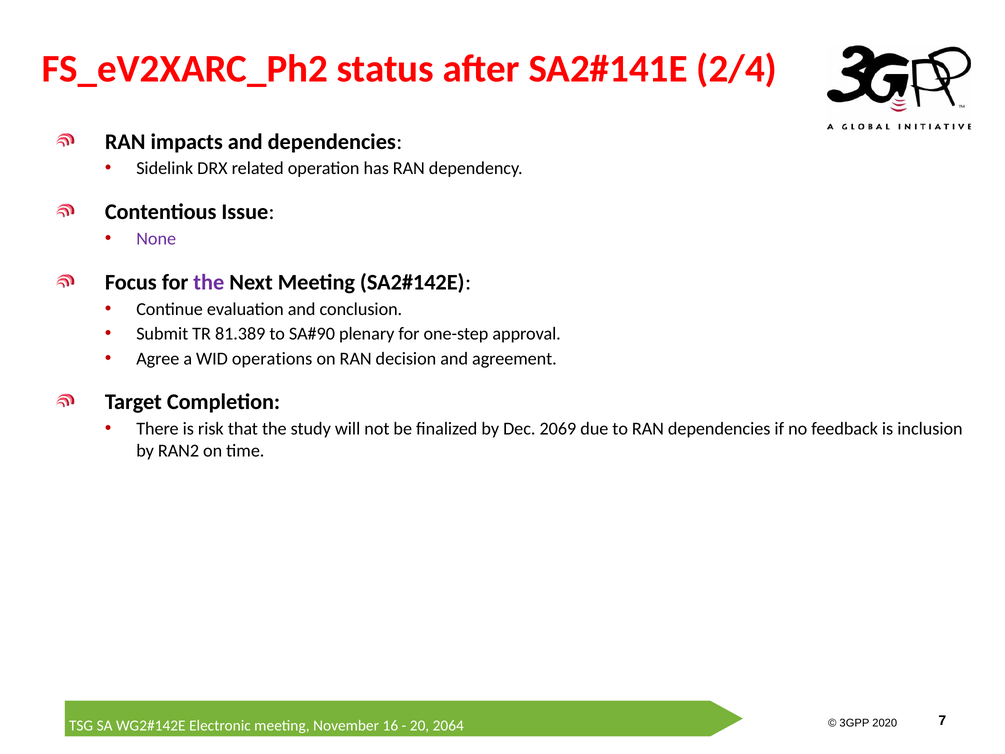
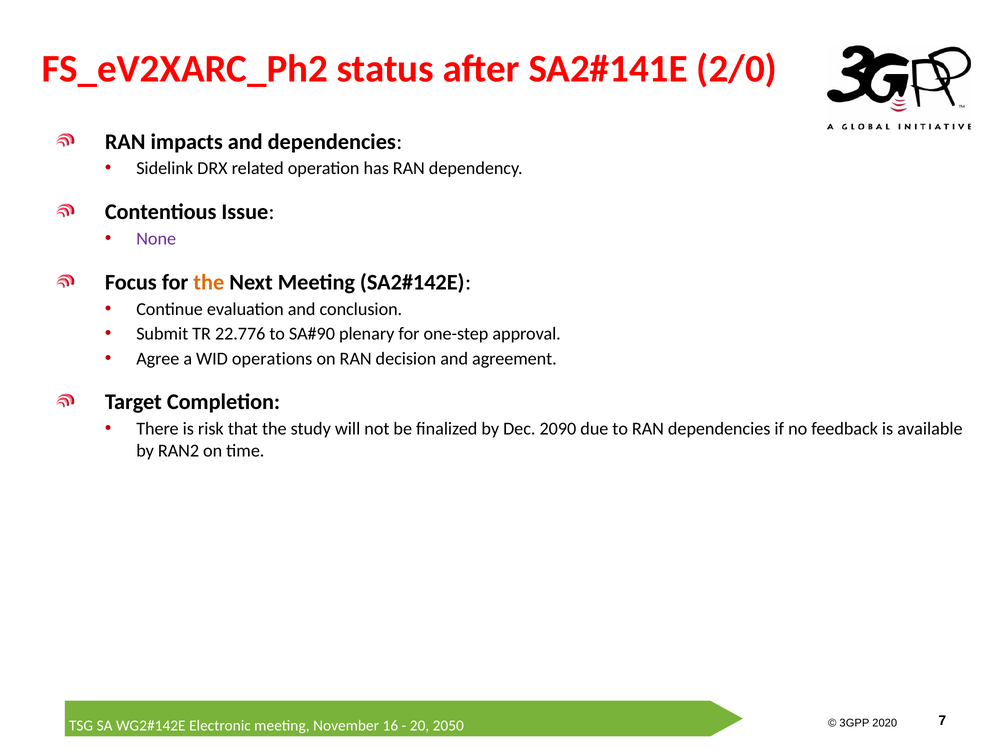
2/4: 2/4 -> 2/0
the at (209, 282) colour: purple -> orange
81.389: 81.389 -> 22.776
2069: 2069 -> 2090
inclusion: inclusion -> available
2064: 2064 -> 2050
